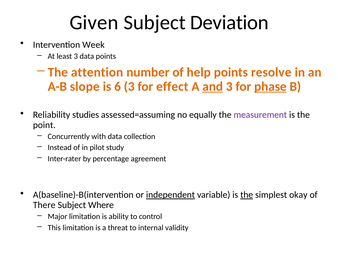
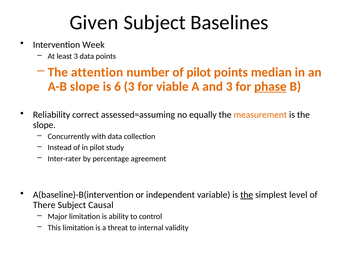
Deviation: Deviation -> Baselines
of help: help -> pilot
resolve: resolve -> median
effect: effect -> viable
and underline: present -> none
studies: studies -> correct
measurement colour: purple -> orange
point at (44, 125): point -> slope
independent underline: present -> none
okay: okay -> level
Where: Where -> Causal
